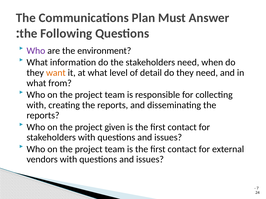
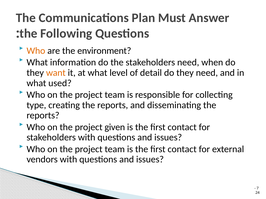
Who at (36, 51) colour: purple -> orange
from: from -> used
with at (36, 105): with -> type
